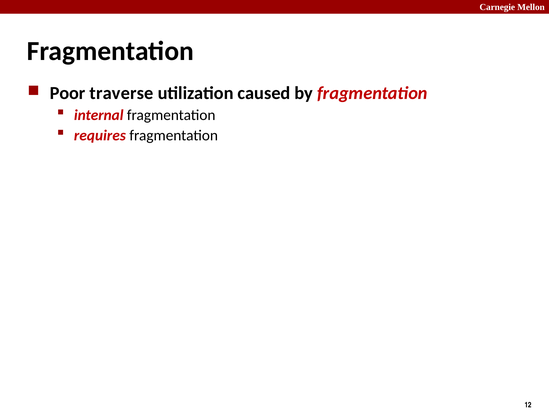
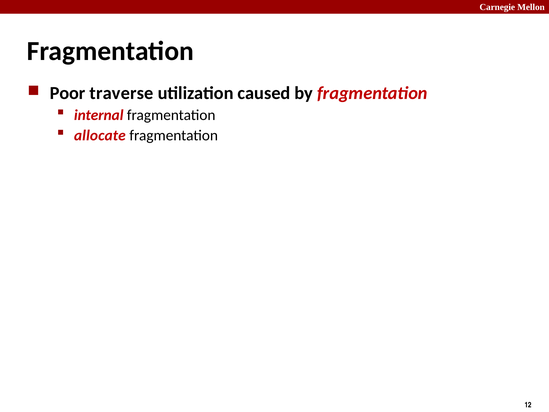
requires: requires -> allocate
